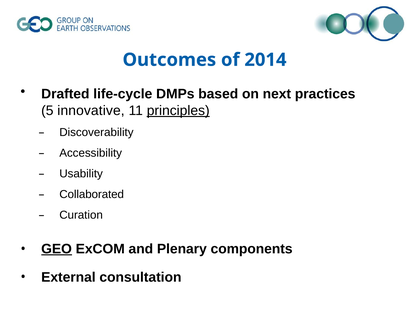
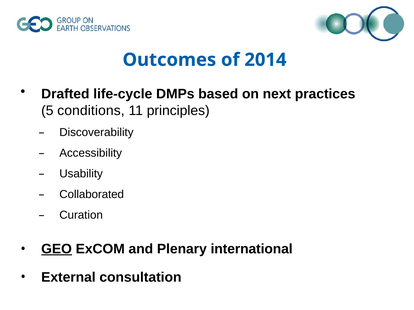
innovative: innovative -> conditions
principles underline: present -> none
components: components -> international
